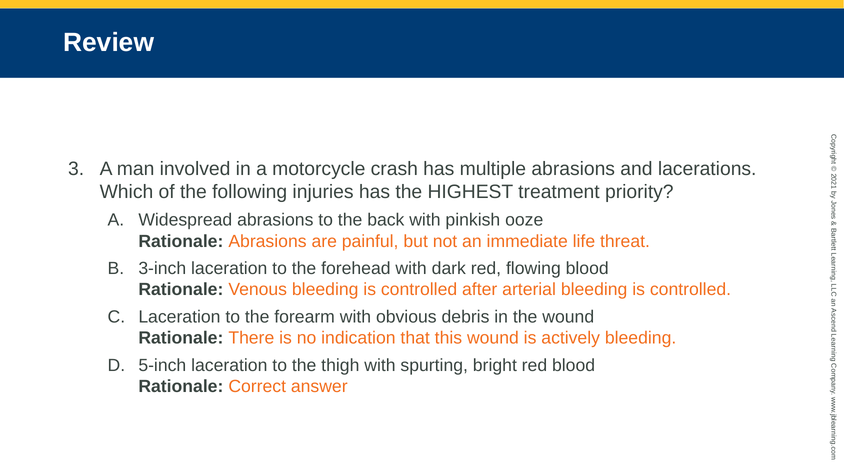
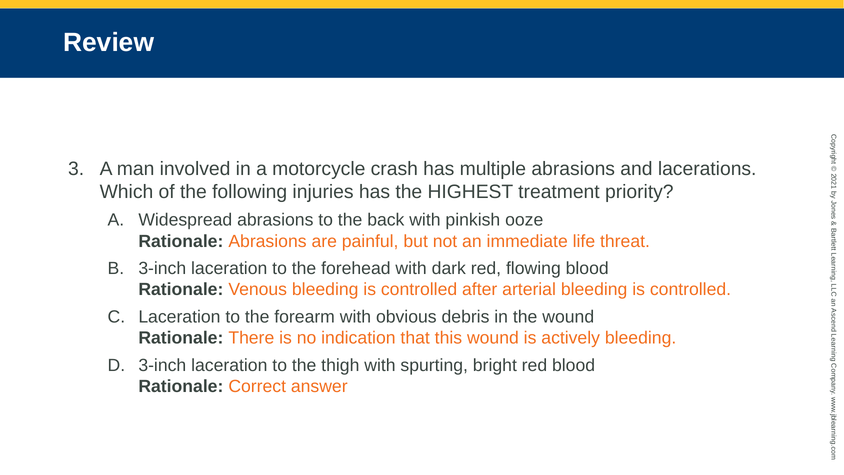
5-inch at (162, 365): 5-inch -> 3-inch
